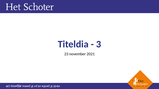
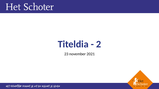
3: 3 -> 2
